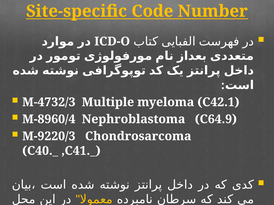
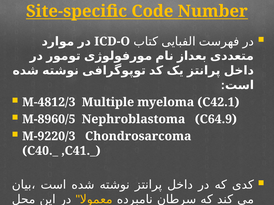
M-4732/3: M-4732/3 -> M-4812/3
M-8960/4: M-8960/4 -> M-8960/5
